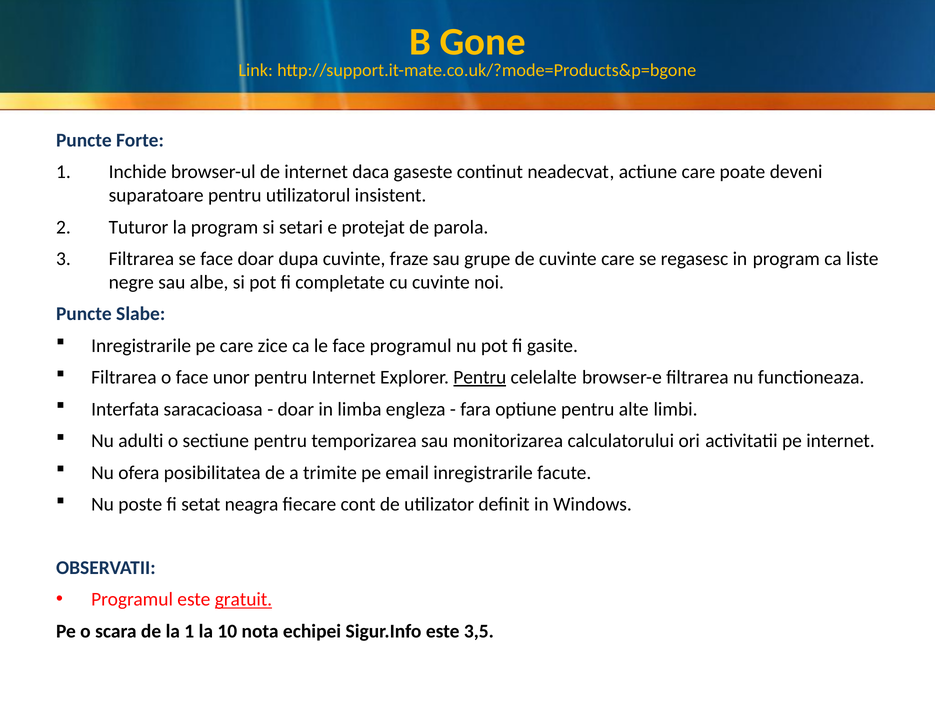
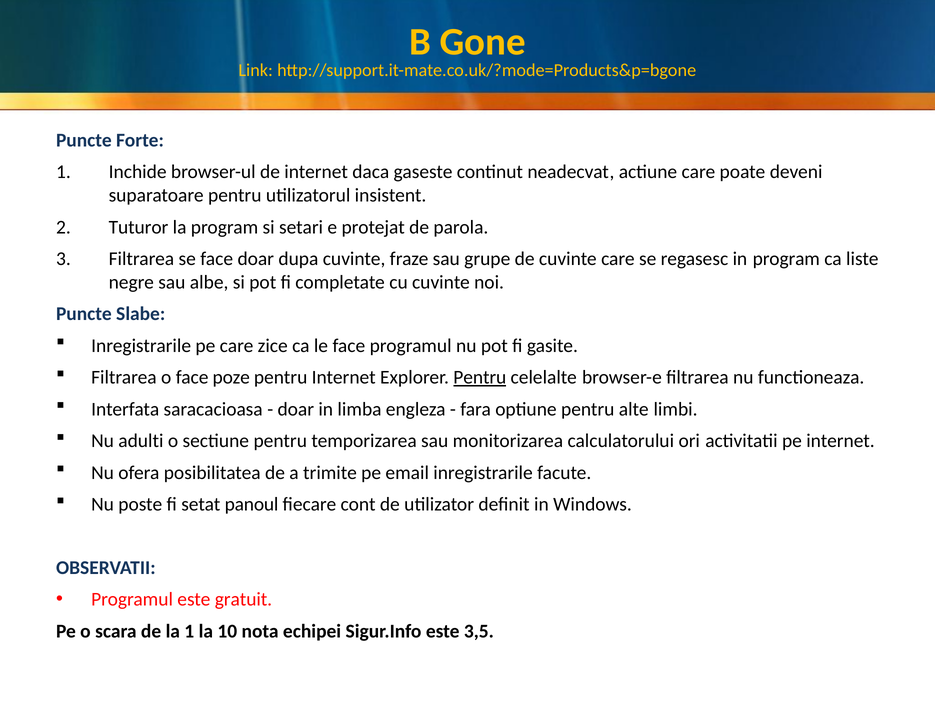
unor: unor -> poze
neagra: neagra -> panoul
gratuit underline: present -> none
